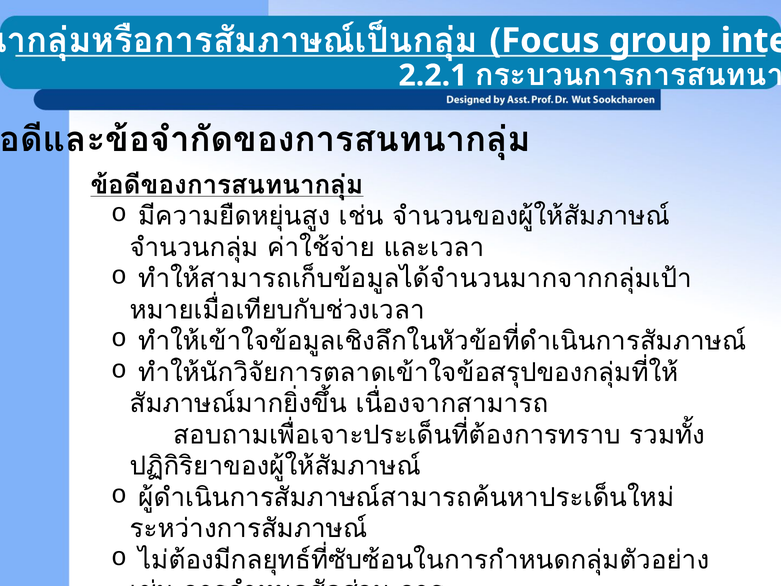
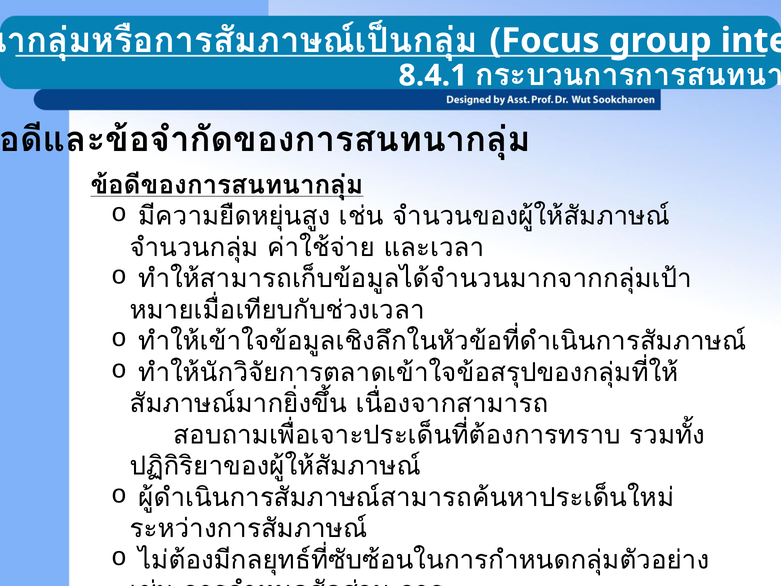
2.2.1: 2.2.1 -> 8.4.1
